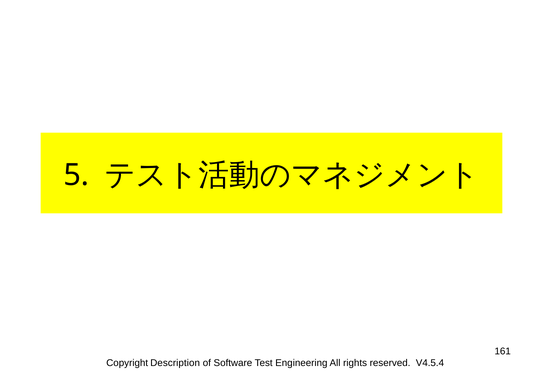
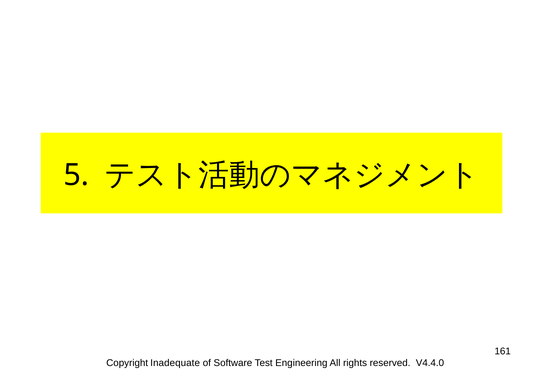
Description: Description -> Inadequate
V4.5.4: V4.5.4 -> V4.4.0
